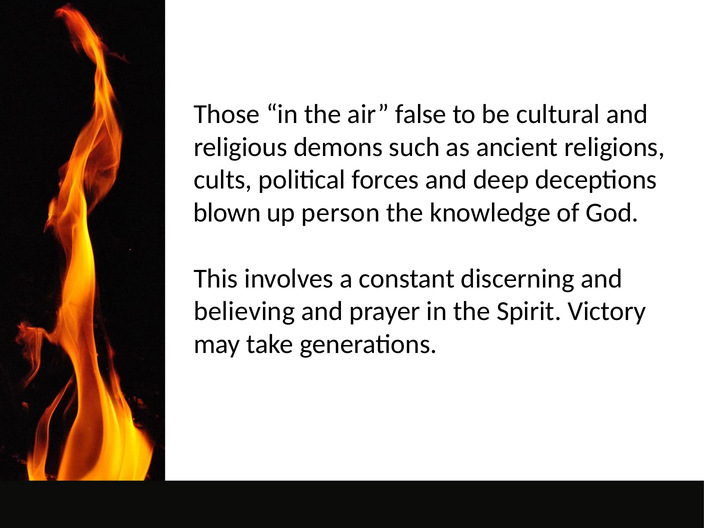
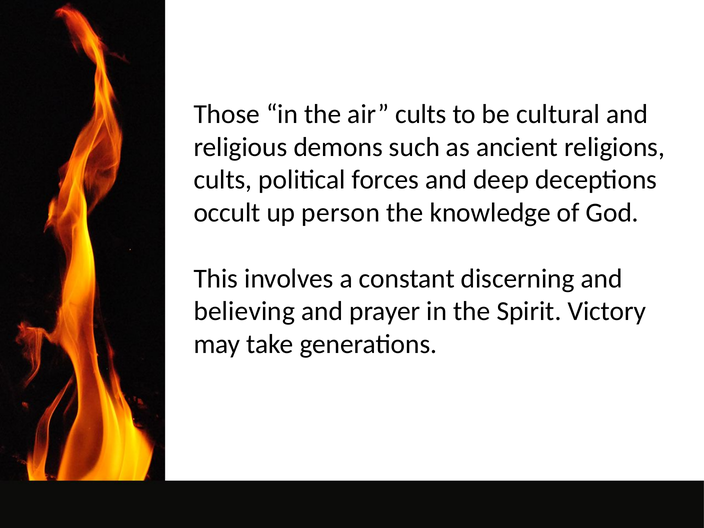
air false: false -> cults
blown: blown -> occult
